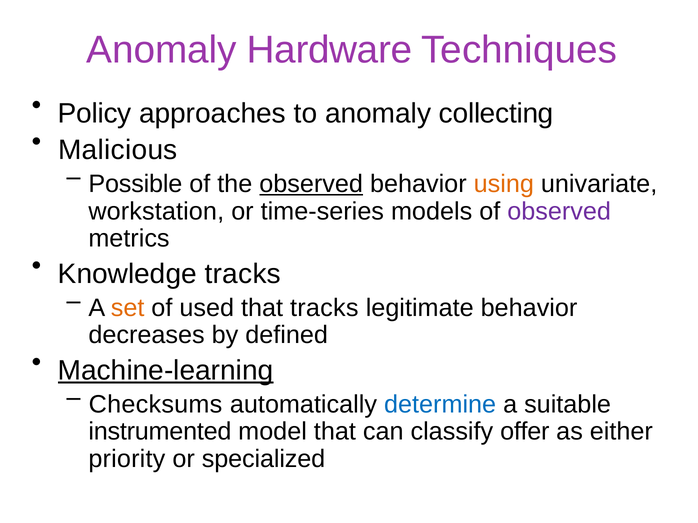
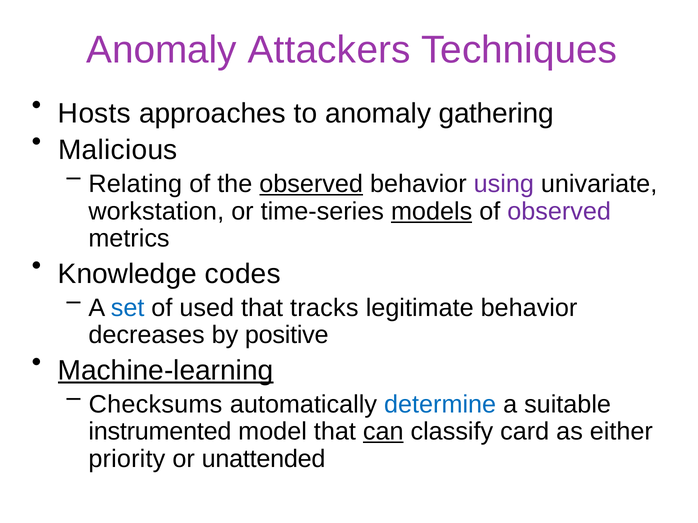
Hardware: Hardware -> Attackers
Policy: Policy -> Hosts
collecting: collecting -> gathering
Possible: Possible -> Relating
using colour: orange -> purple
models underline: none -> present
Knowledge tracks: tracks -> codes
set colour: orange -> blue
defined: defined -> positive
can underline: none -> present
offer: offer -> card
specialized: specialized -> unattended
